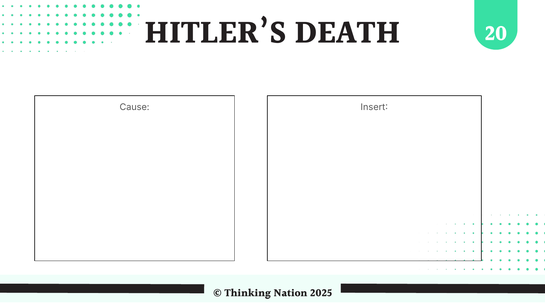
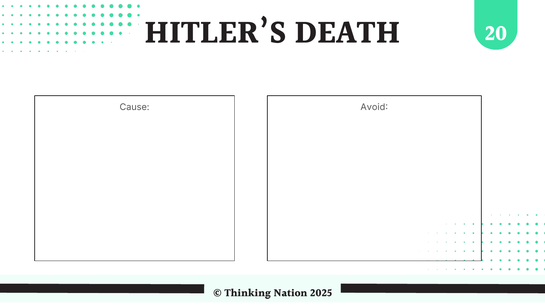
Insert: Insert -> Avoid
